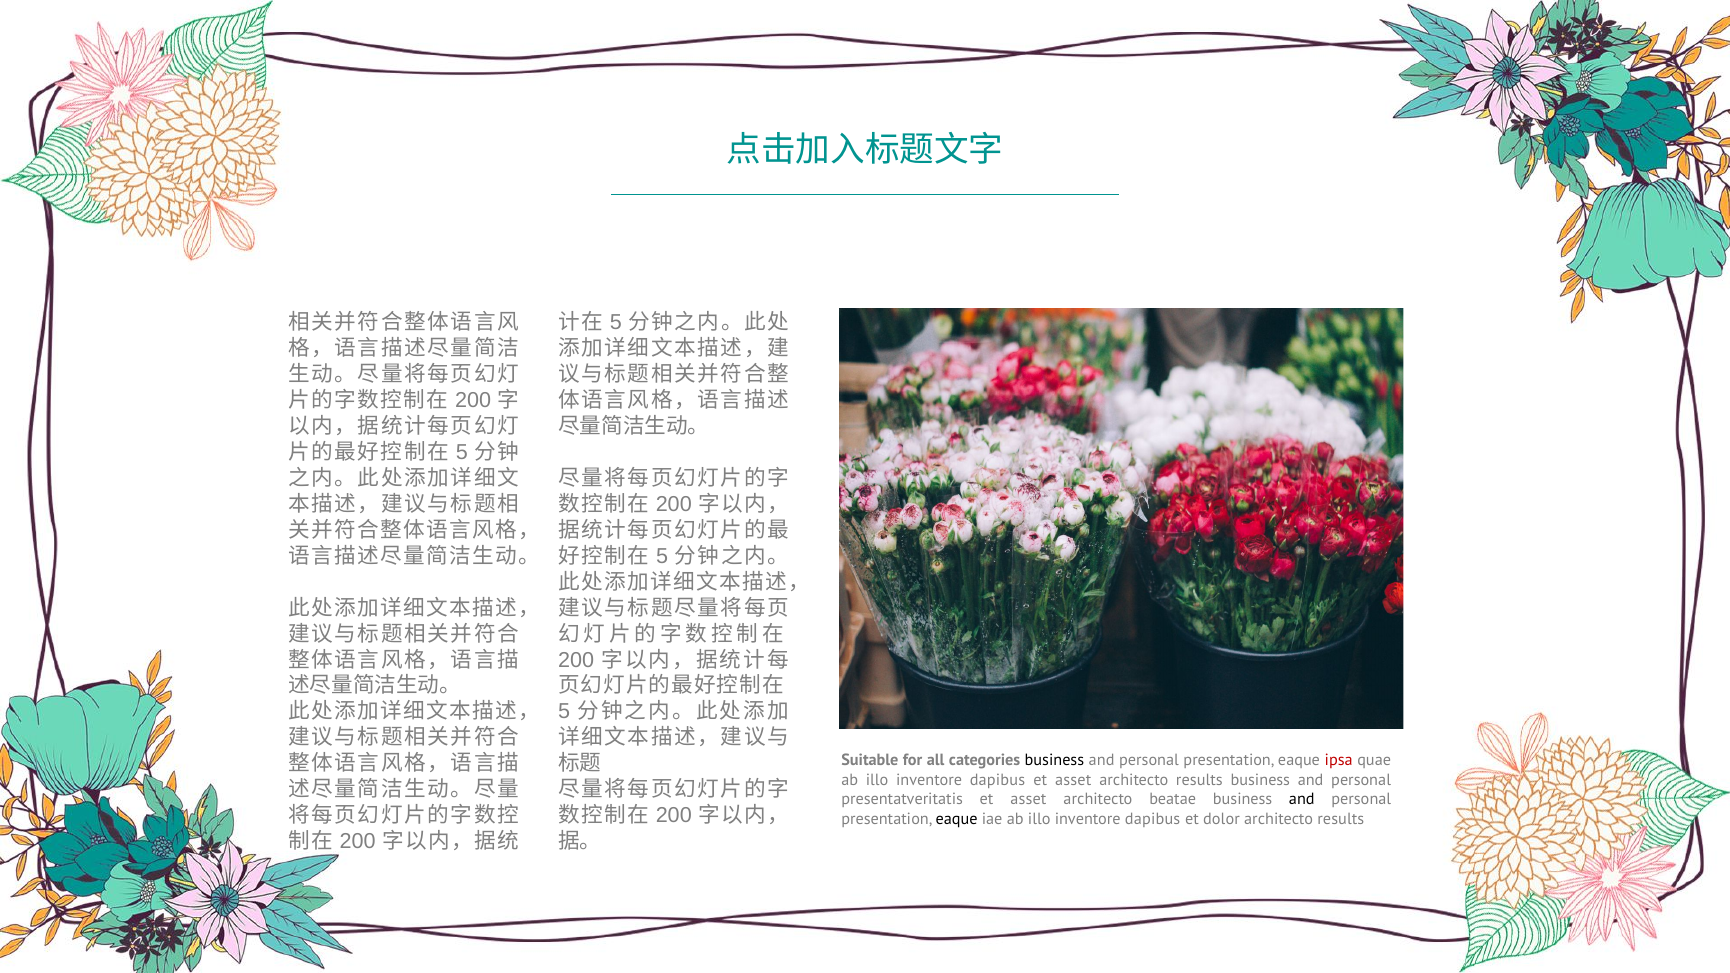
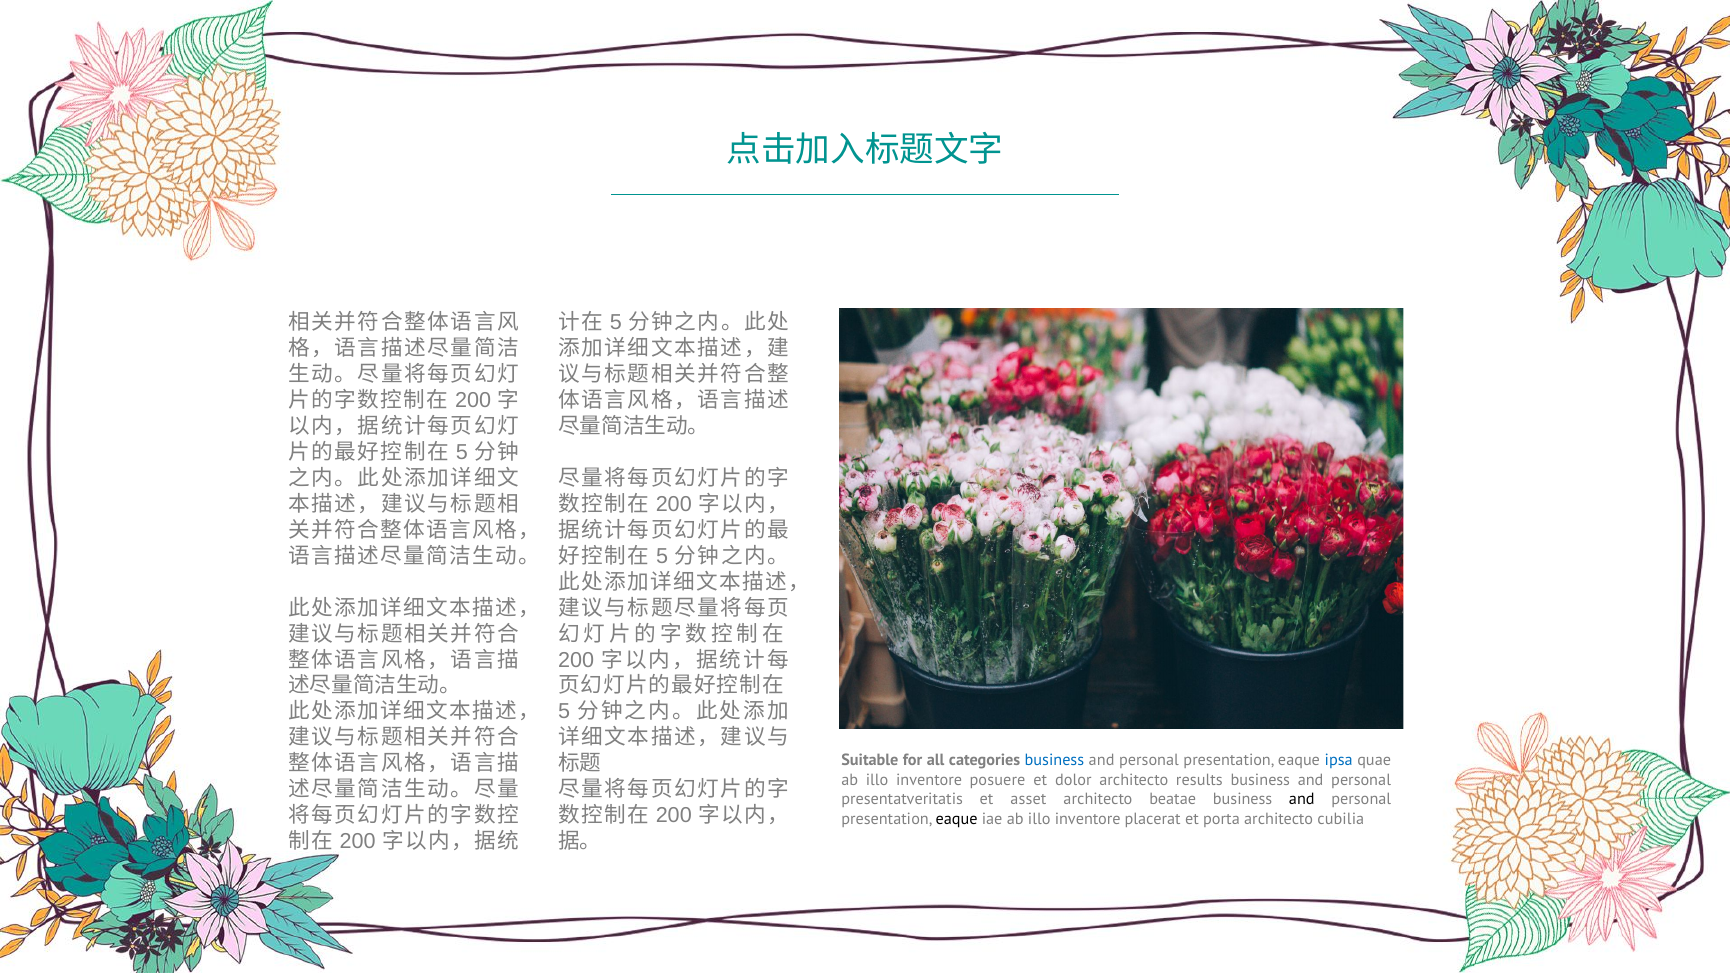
business at (1054, 761) colour: black -> blue
ipsa colour: red -> blue
dapibus at (997, 780): dapibus -> posuere
asset at (1073, 780): asset -> dolor
dapibus at (1153, 819): dapibus -> placerat
dolor: dolor -> porta
results at (1341, 819): results -> cubilia
